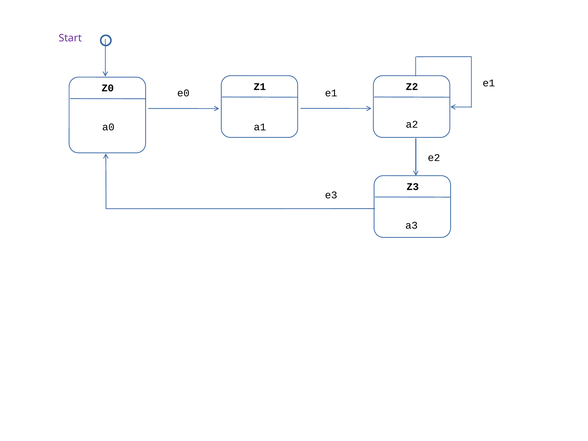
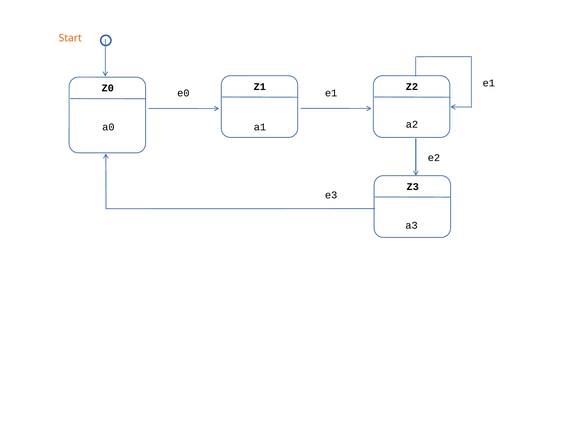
Start colour: purple -> orange
